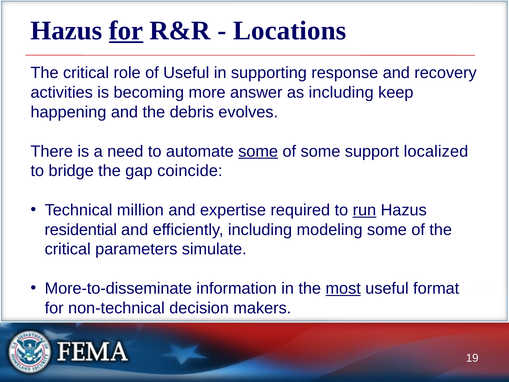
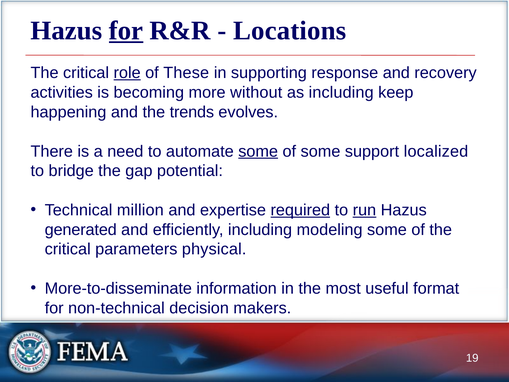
role underline: none -> present
of Useful: Useful -> These
answer: answer -> without
debris: debris -> trends
coincide: coincide -> potential
required underline: none -> present
residential: residential -> generated
simulate: simulate -> physical
most underline: present -> none
